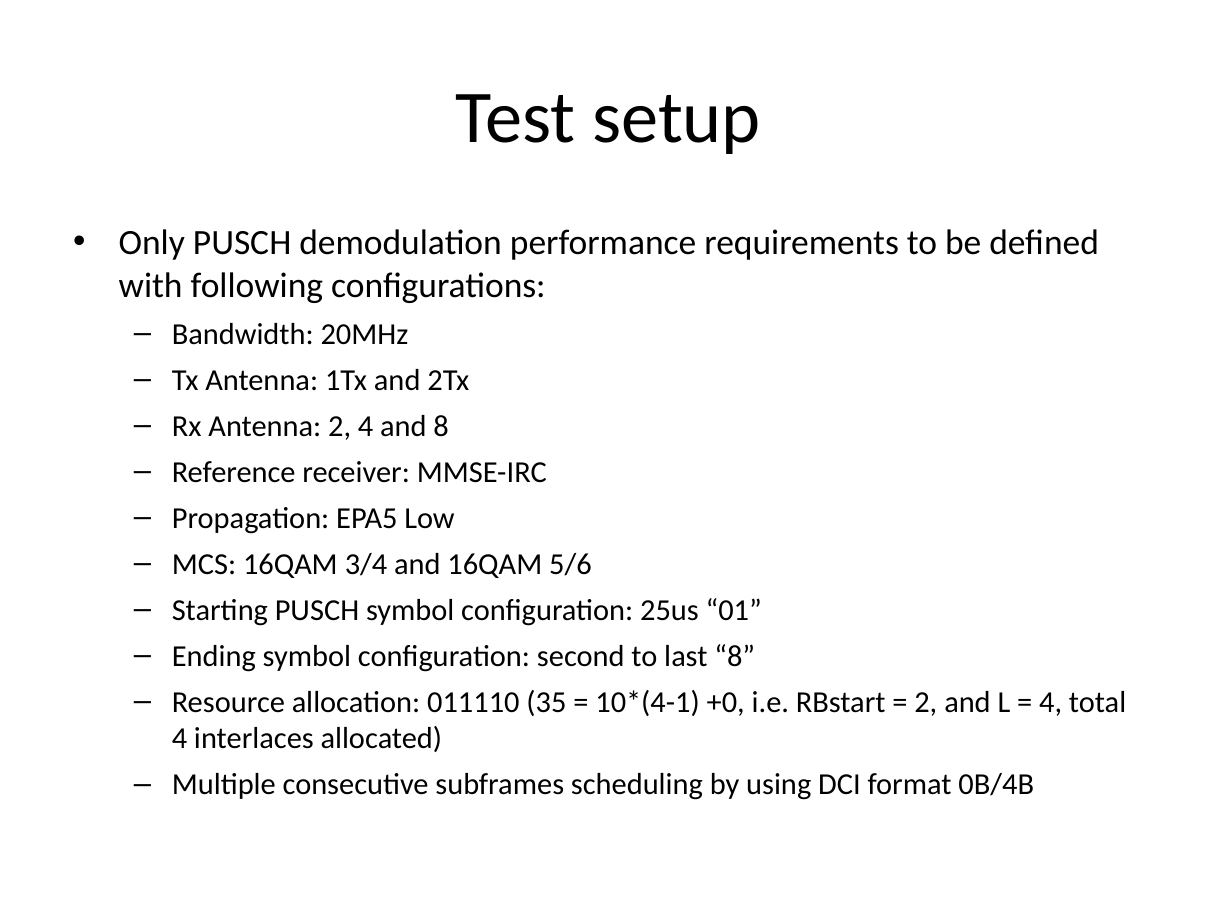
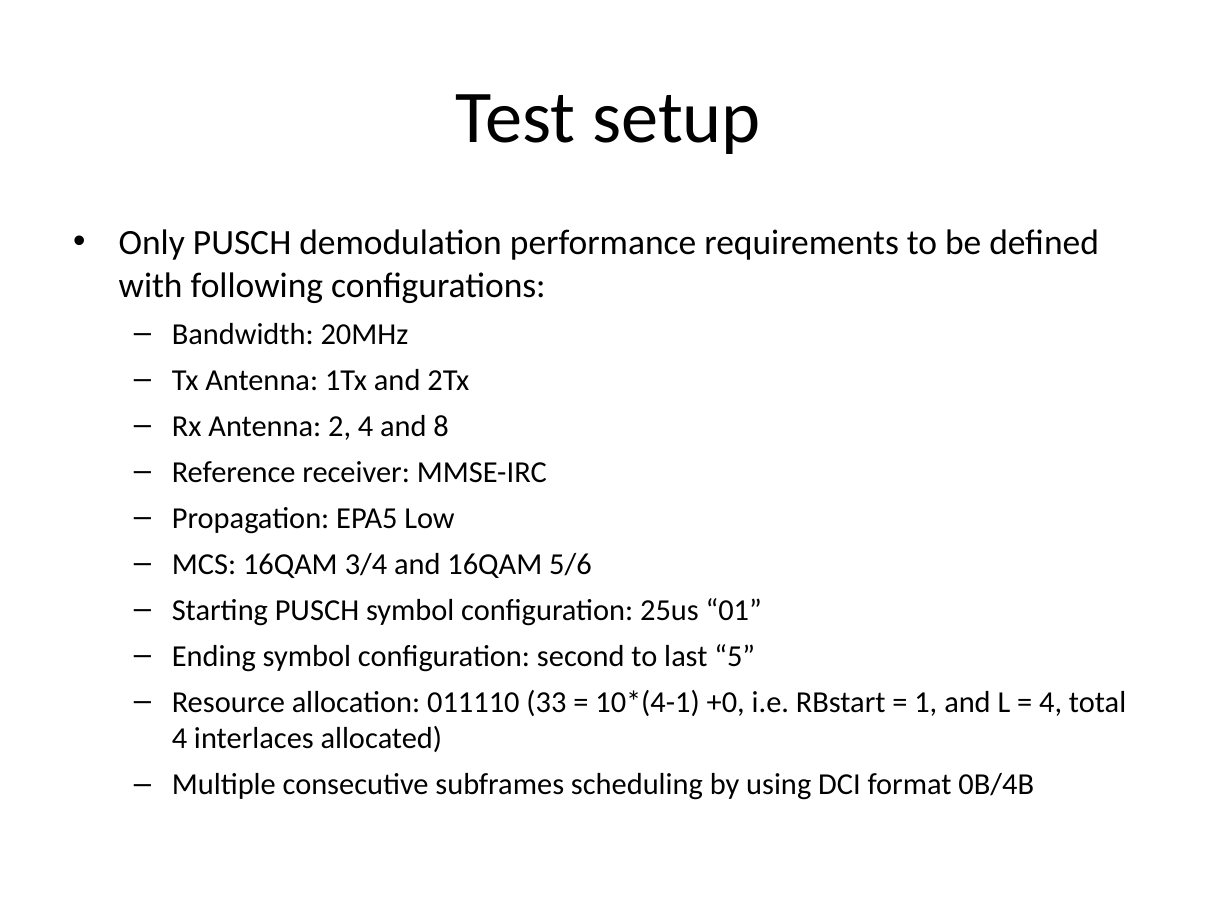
last 8: 8 -> 5
35: 35 -> 33
2 at (926, 702): 2 -> 1
